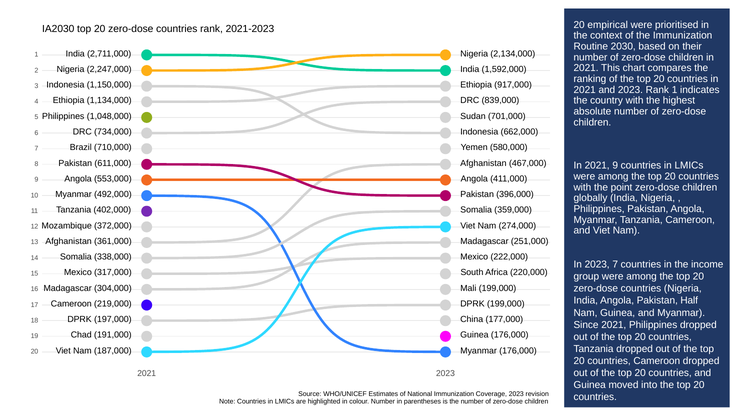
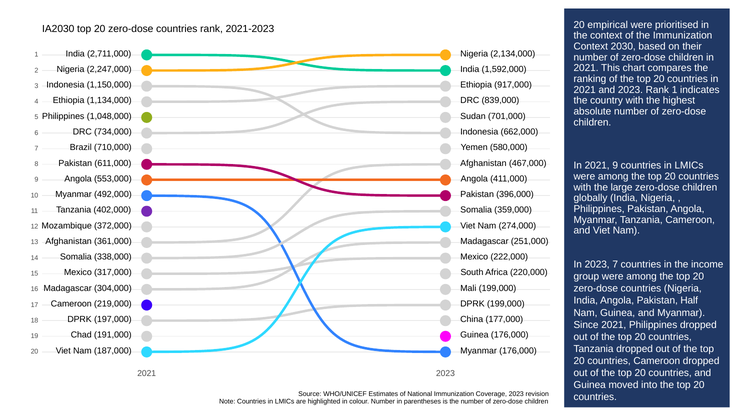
Routine at (591, 46): Routine -> Context
point: point -> large
